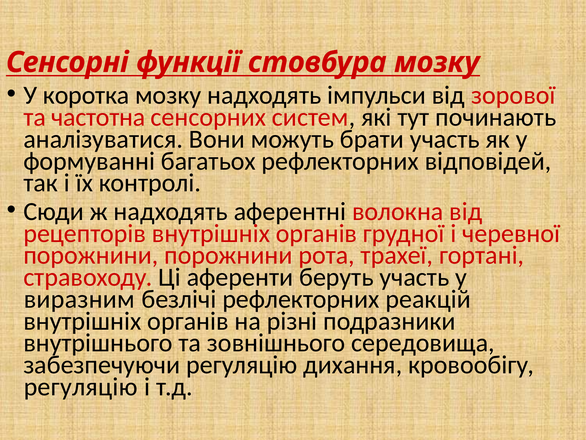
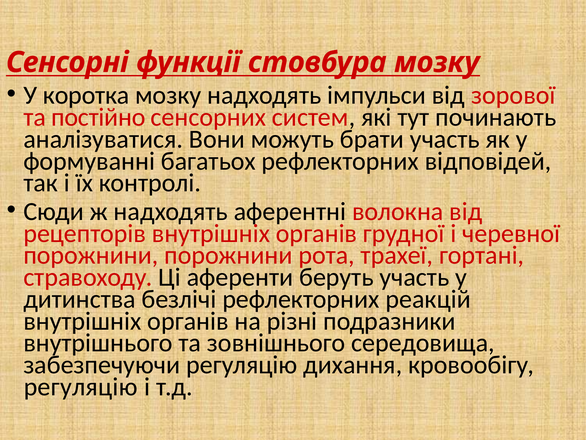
частотна: частотна -> постійно
виразним: виразним -> дитинства
